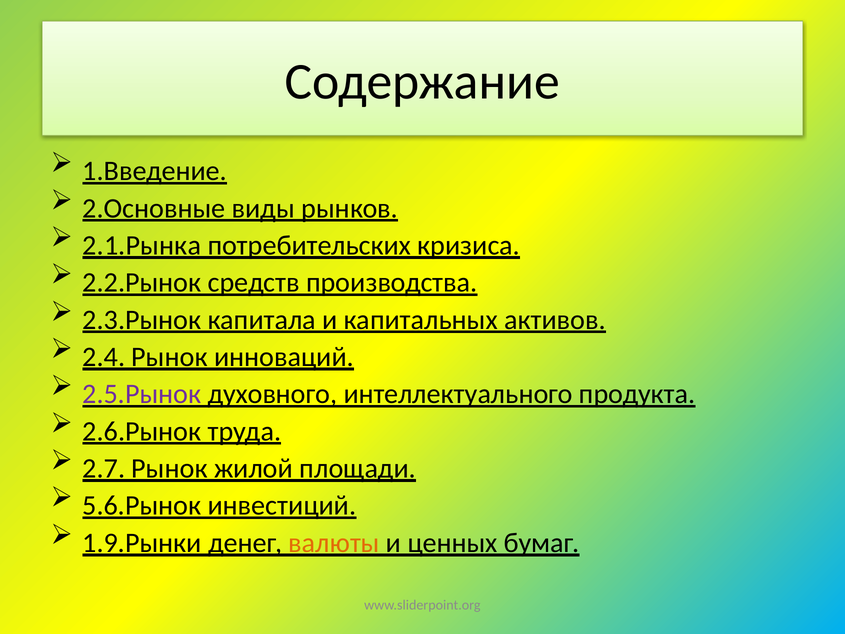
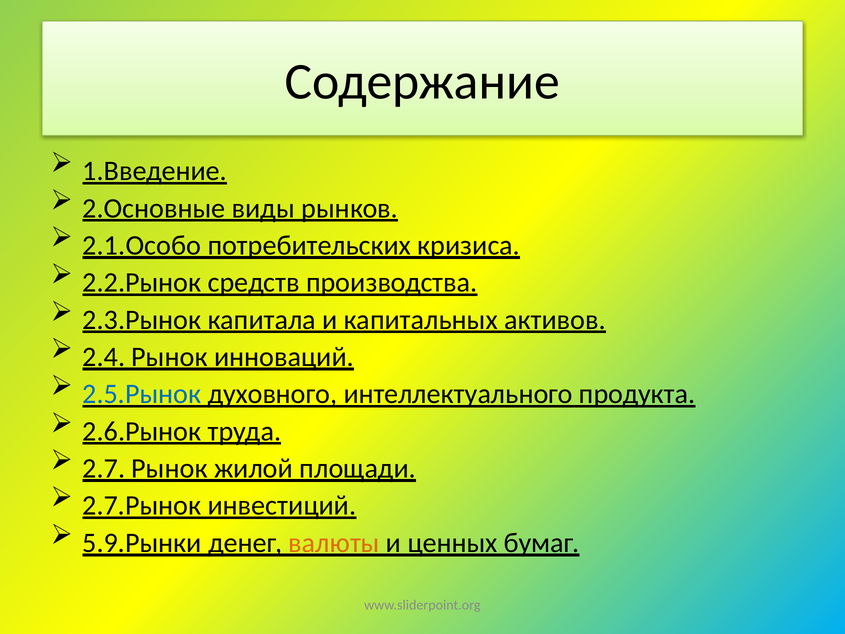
2.1.Рынка: 2.1.Рынка -> 2.1.Особо
2.5.Рынок colour: purple -> blue
5.6.Рынок: 5.6.Рынок -> 2.7.Рынок
1.9.Рынки: 1.9.Рынки -> 5.9.Рынки
